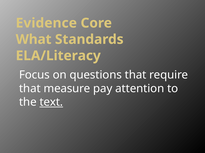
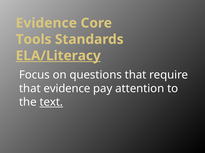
What: What -> Tools
ELA/Literacy underline: none -> present
that measure: measure -> evidence
